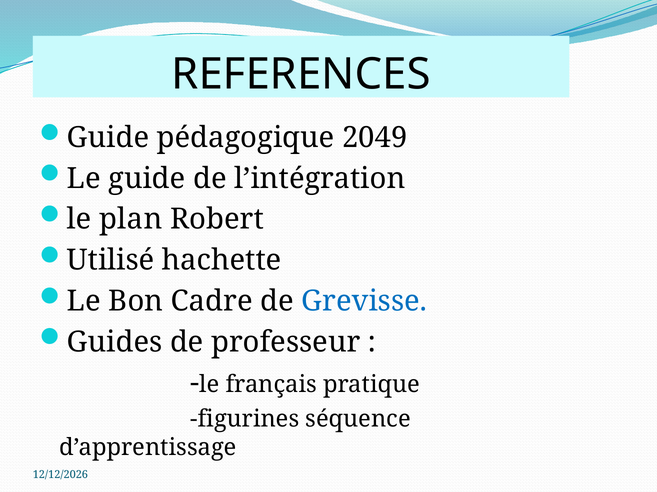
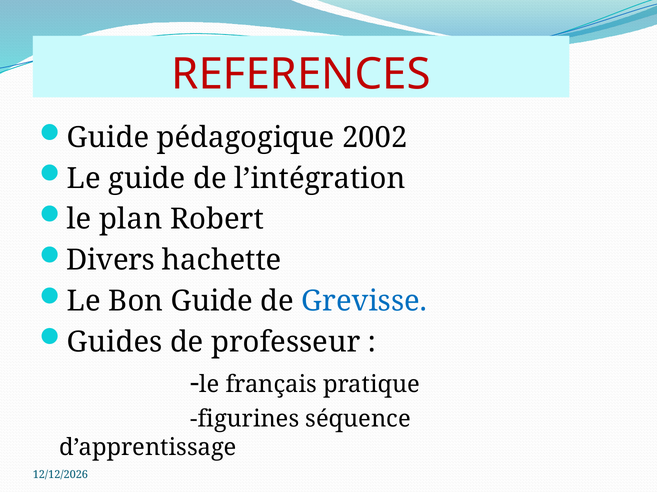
REFERENCES colour: black -> red
2049: 2049 -> 2002
Utilisé: Utilisé -> Divers
Bon Cadre: Cadre -> Guide
